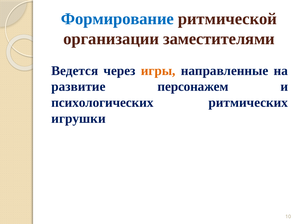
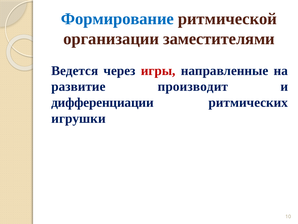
игры colour: orange -> red
персонажем: персонажем -> производит
психологических: психологических -> дифференциации
